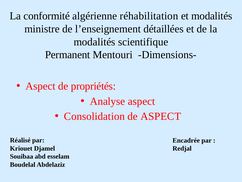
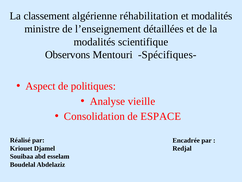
conformité: conformité -> classement
Permanent: Permanent -> Observons
Dimensions-: Dimensions- -> Spécifiques-
propriétés: propriétés -> politiques
Analyse aspect: aspect -> vieille
de ASPECT: ASPECT -> ESPACE
